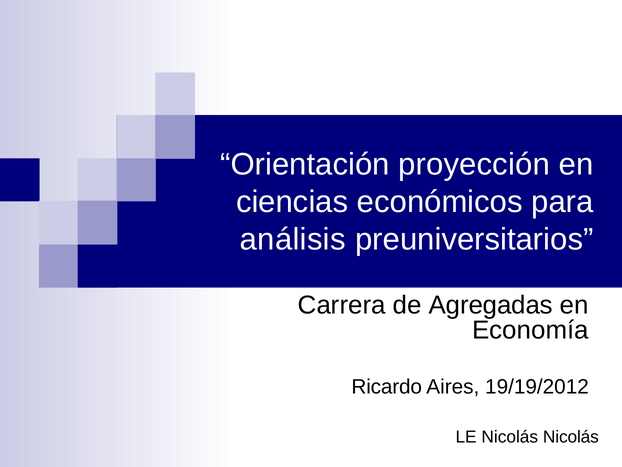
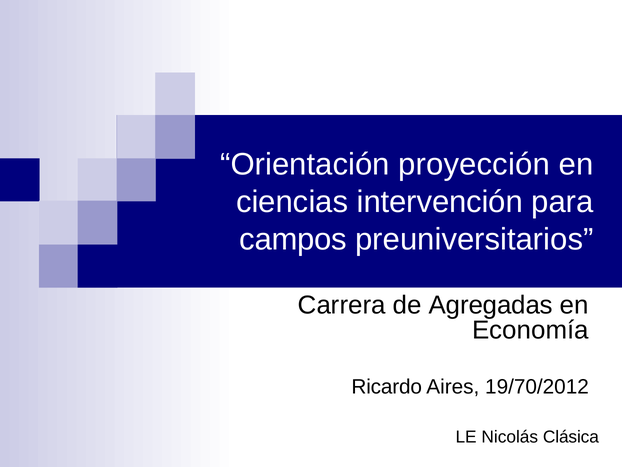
económicos: económicos -> intervención
análisis: análisis -> campos
19/19/2012: 19/19/2012 -> 19/70/2012
Nicolás Nicolás: Nicolás -> Clásica
